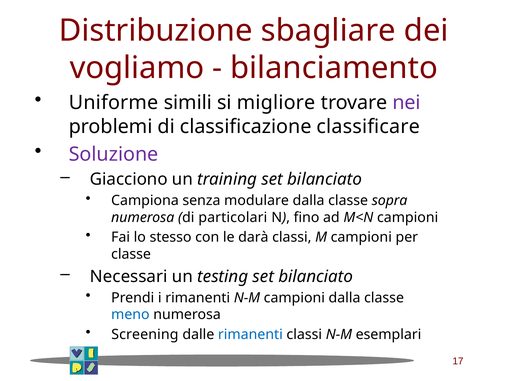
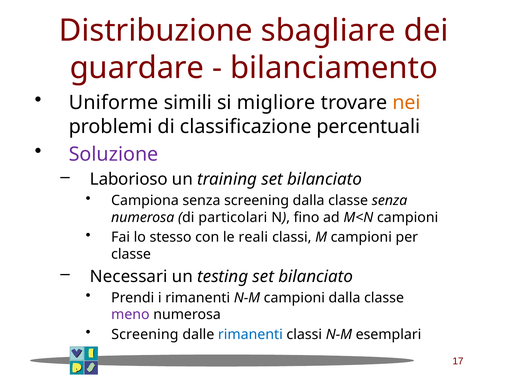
vogliamo: vogliamo -> guardare
nei colour: purple -> orange
classificare: classificare -> percentuali
Giacciono: Giacciono -> Laborioso
senza modulare: modulare -> screening
classe sopra: sopra -> senza
darà: darà -> reali
meno colour: blue -> purple
